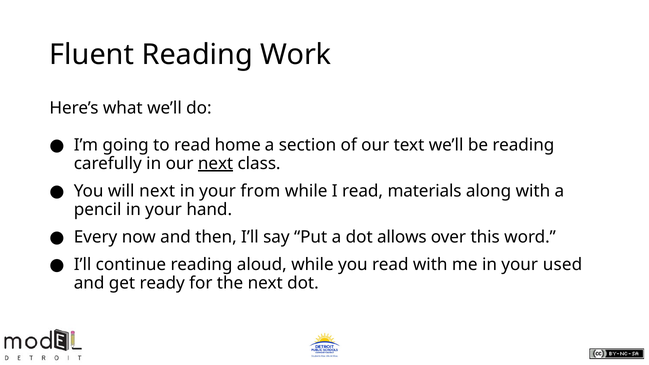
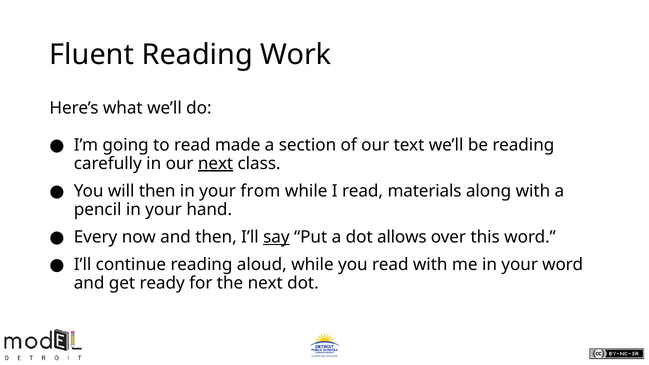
home: home -> made
will next: next -> then
say underline: none -> present
your used: used -> word
